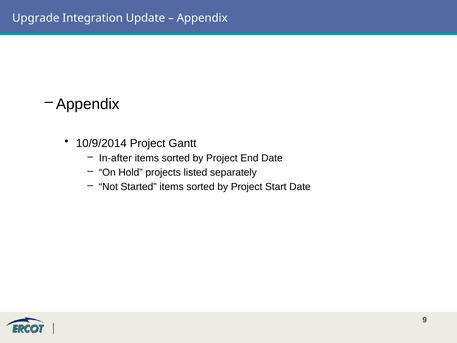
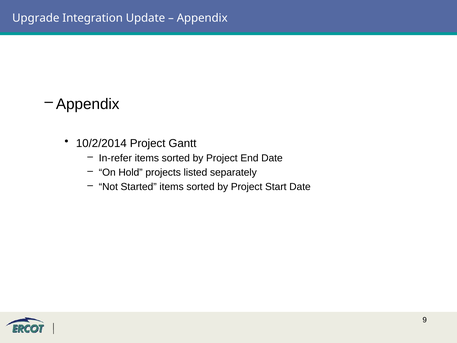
10/9/2014: 10/9/2014 -> 10/2/2014
In-after: In-after -> In-refer
